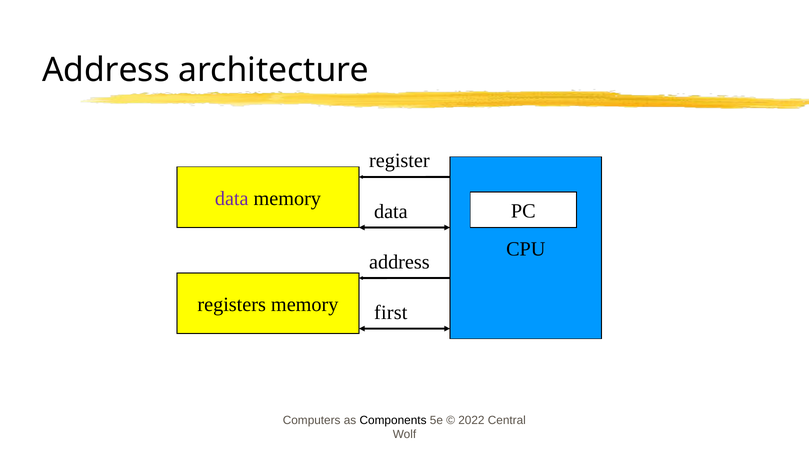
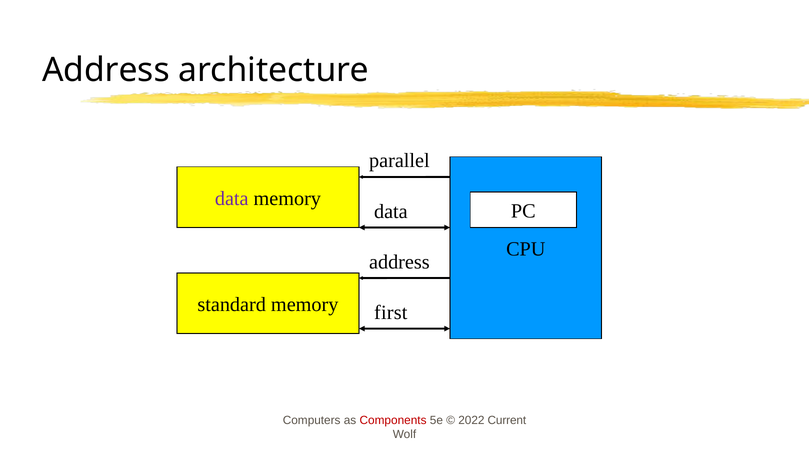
register: register -> parallel
registers: registers -> standard
Components colour: black -> red
Central: Central -> Current
